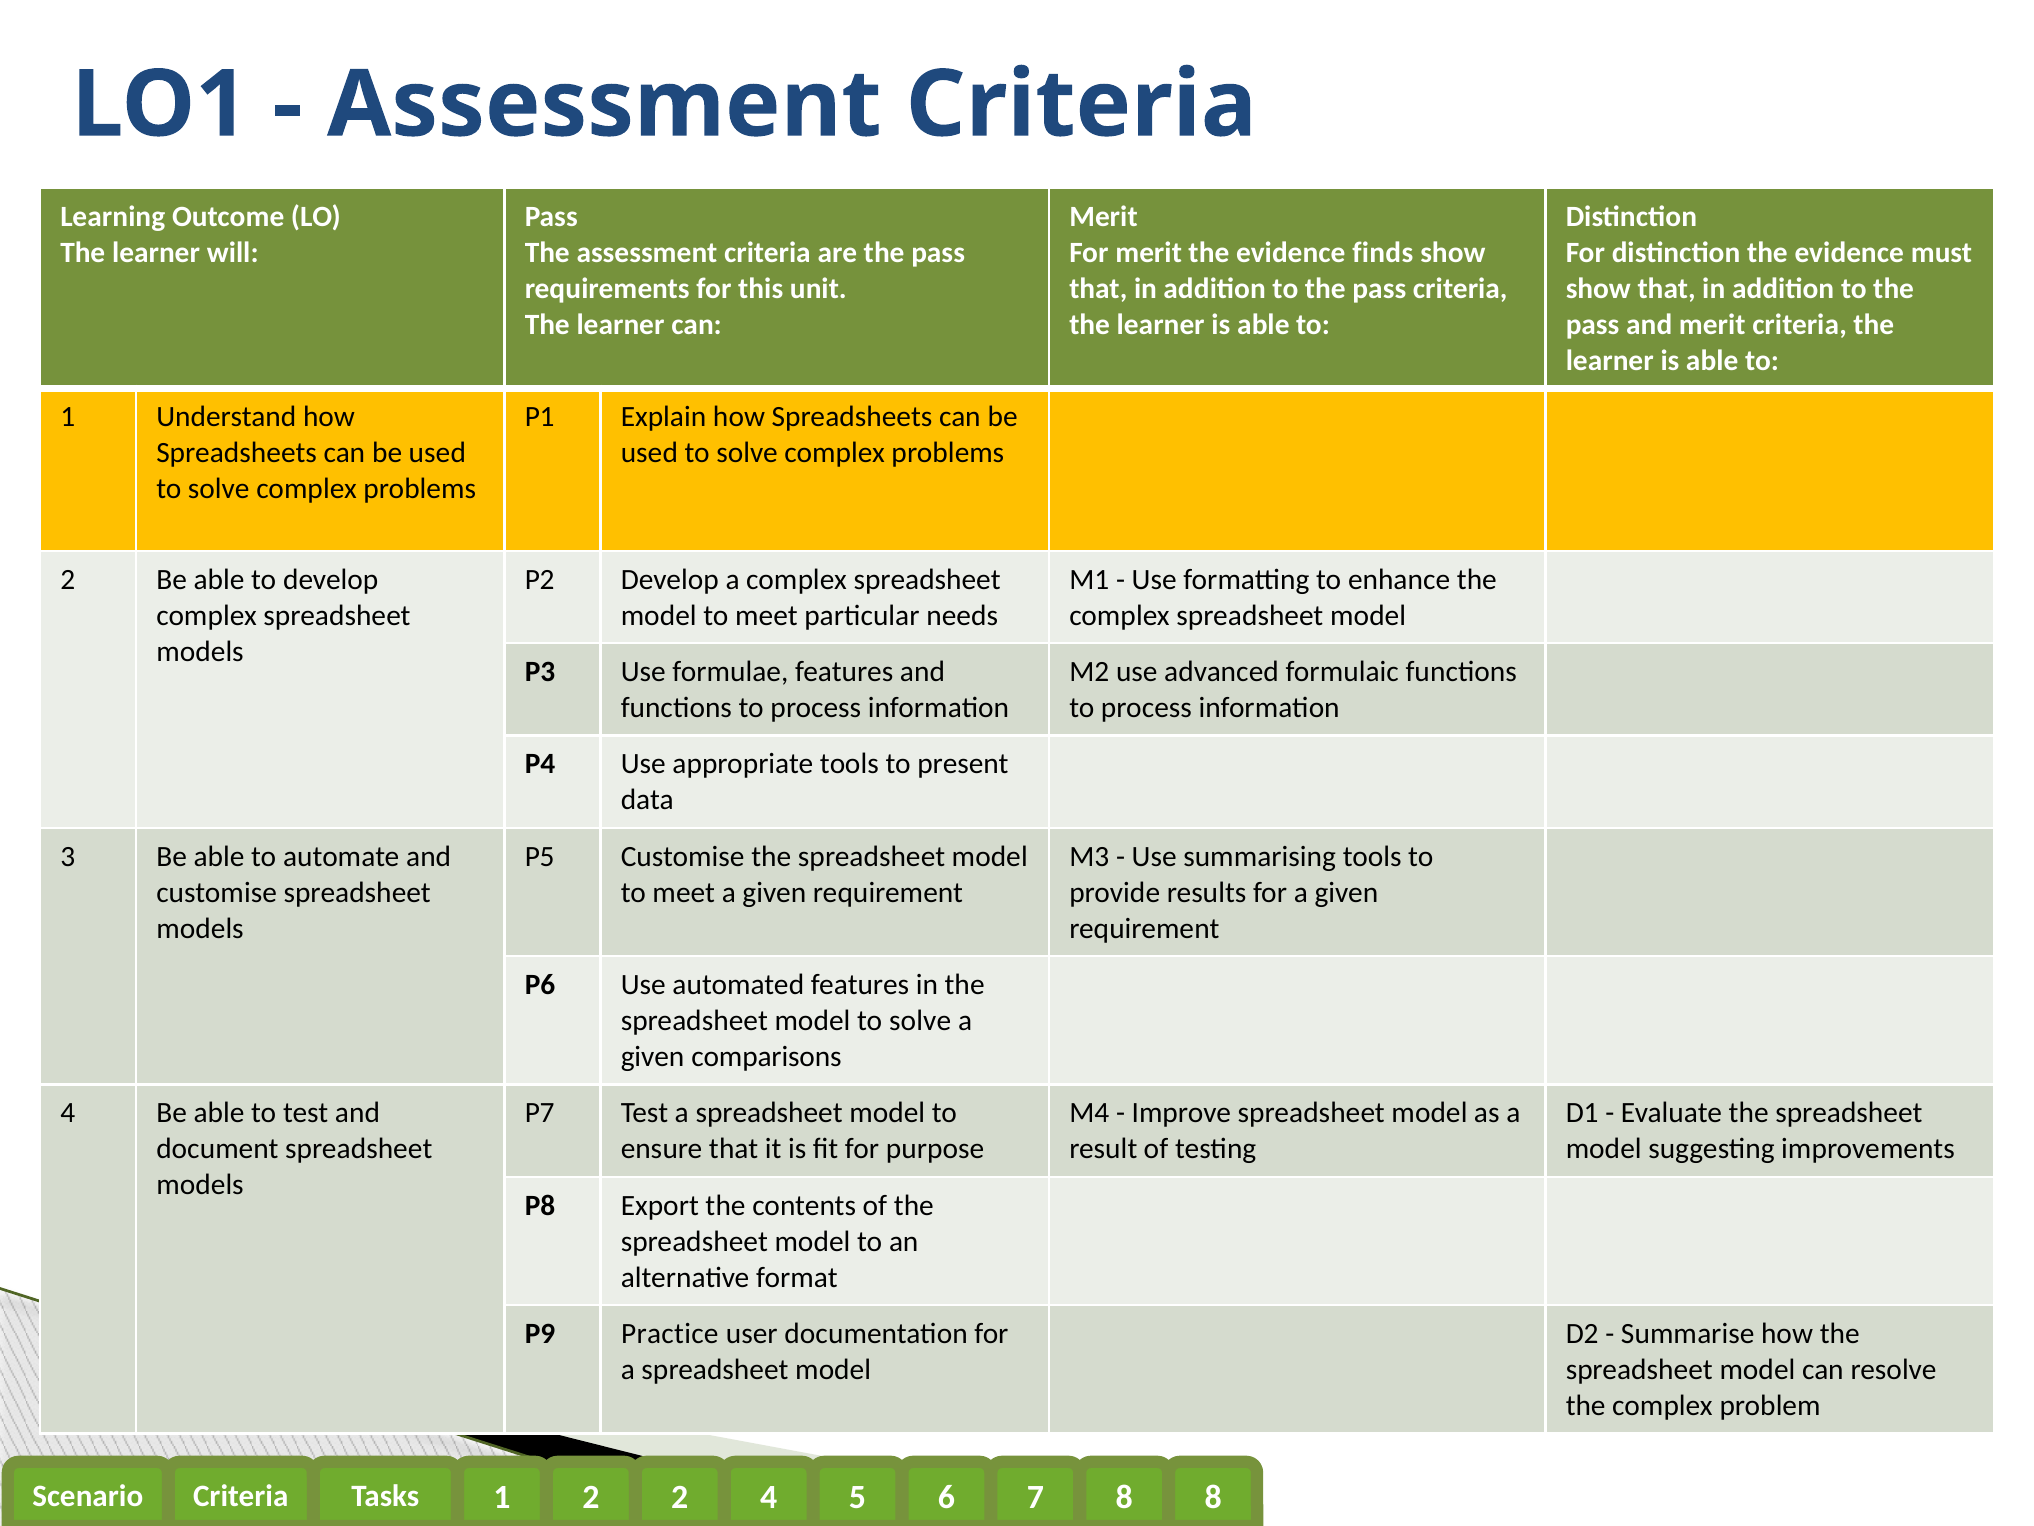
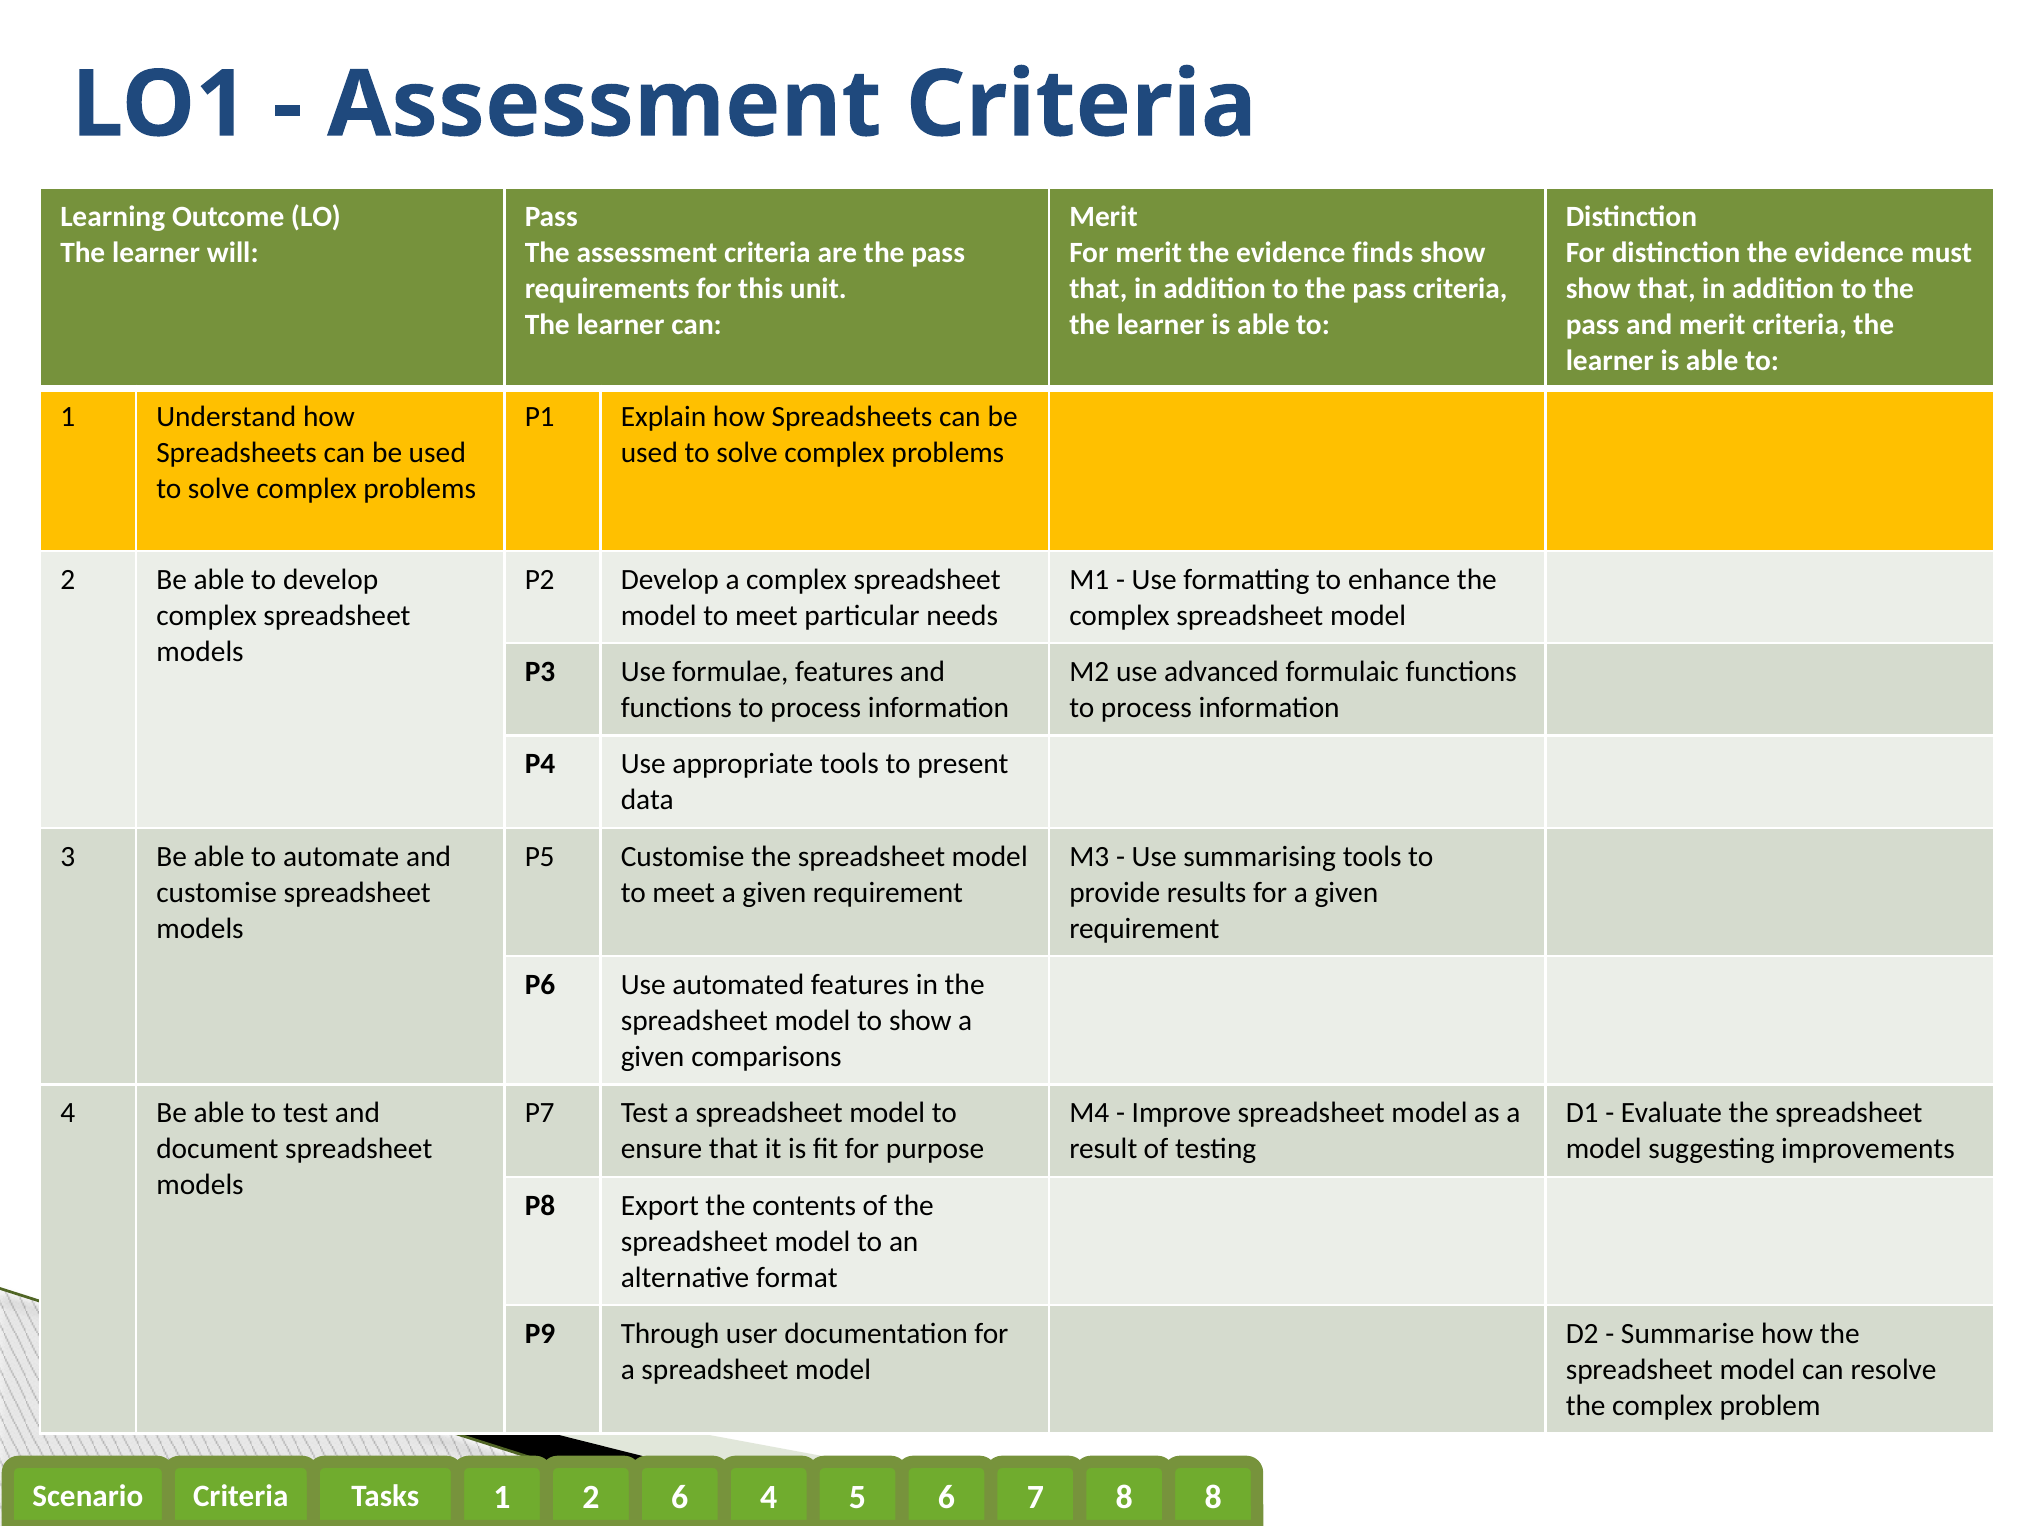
model to solve: solve -> show
Practice: Practice -> Through
2 2: 2 -> 6
